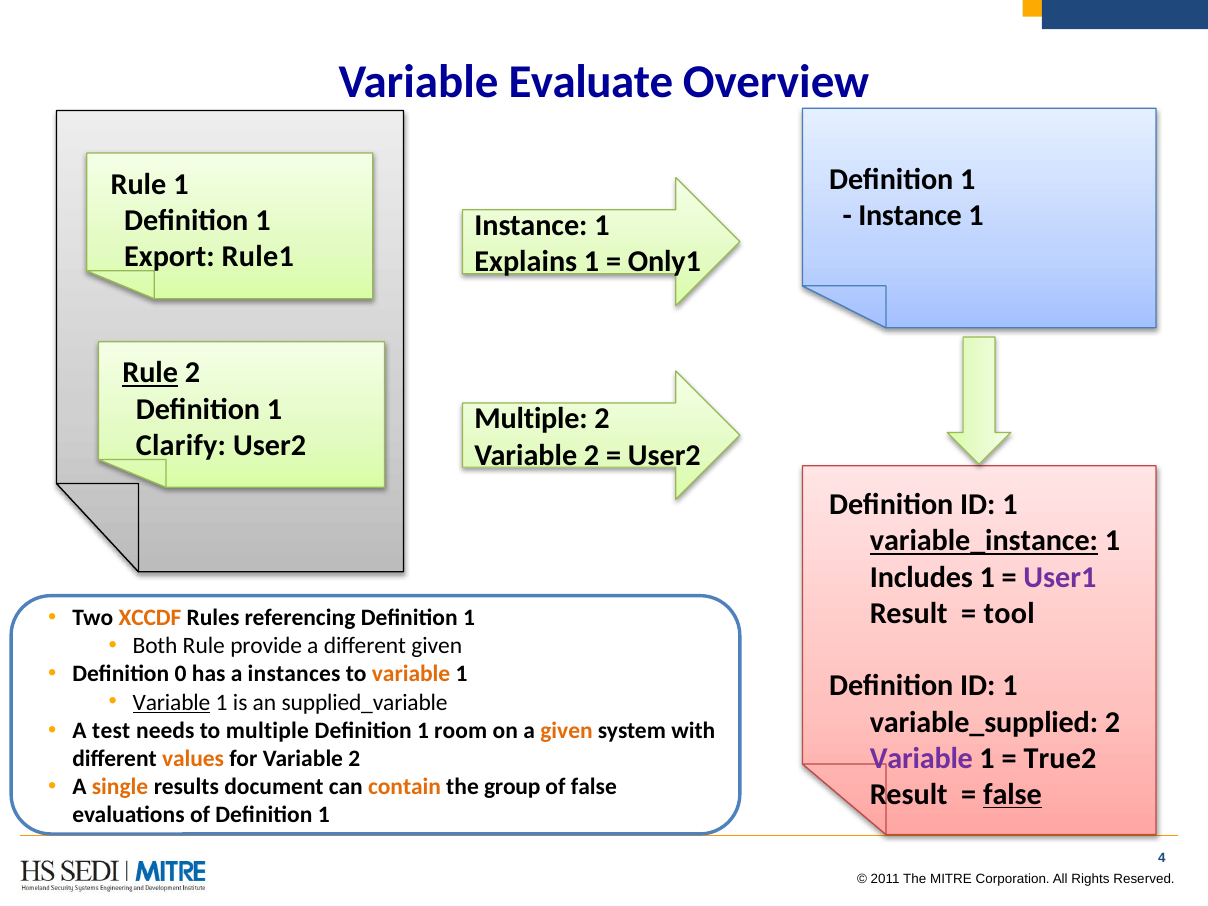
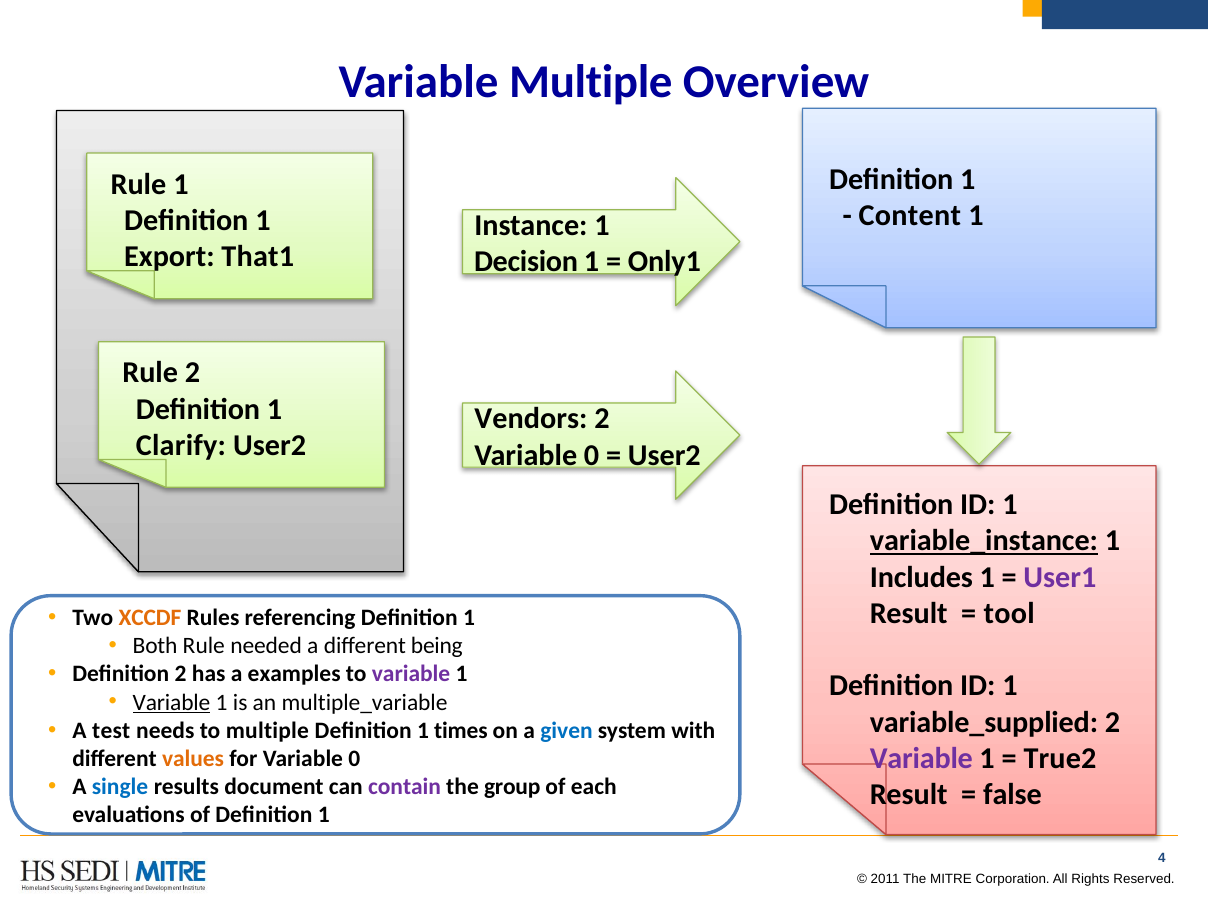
Variable Evaluate: Evaluate -> Multiple
Instance at (910, 216): Instance -> Content
Rule1: Rule1 -> That1
Explains: Explains -> Decision
Rule at (150, 373) underline: present -> none
Multiple at (531, 419): Multiple -> Vendors
2 at (592, 455): 2 -> 0
provide: provide -> needed
different given: given -> being
Definition 0: 0 -> 2
instances: instances -> examples
variable at (411, 674) colour: orange -> purple
supplied_variable: supplied_variable -> multiple_variable
room: room -> times
given at (566, 731) colour: orange -> blue
for Variable 2: 2 -> 0
single colour: orange -> blue
contain colour: orange -> purple
of false: false -> each
false at (1012, 795) underline: present -> none
